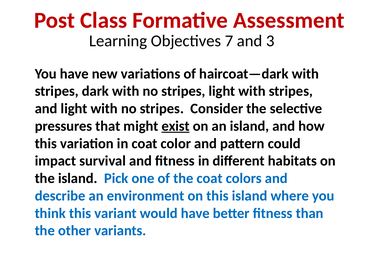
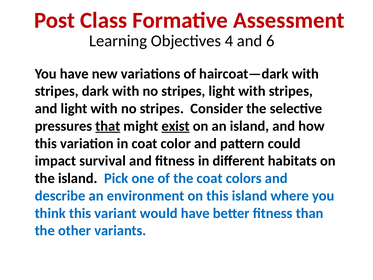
7: 7 -> 4
3: 3 -> 6
that underline: none -> present
